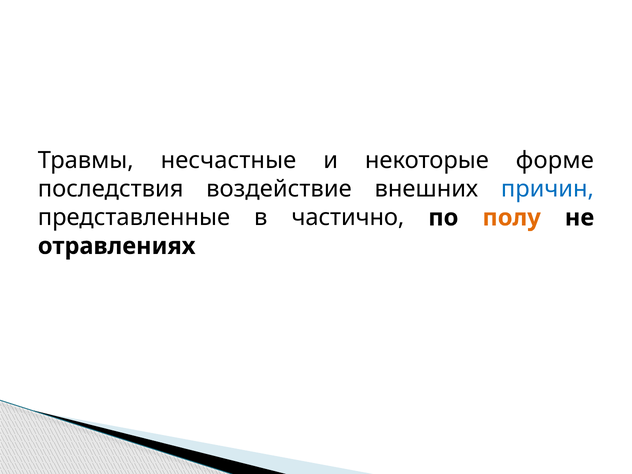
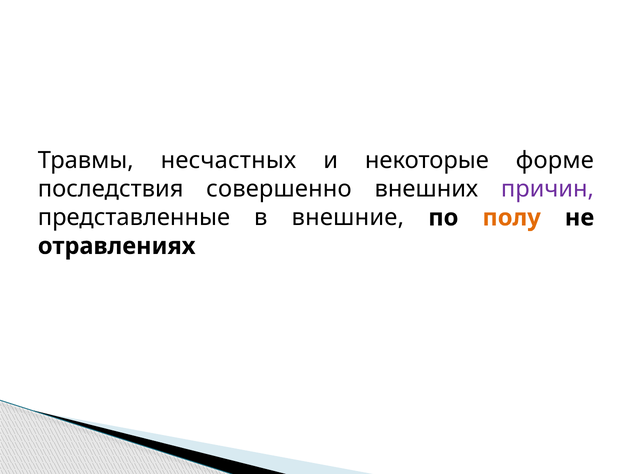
несчастные: несчастные -> несчастных
воздействие: воздействие -> совершенно
причин colour: blue -> purple
частично: частично -> внешние
